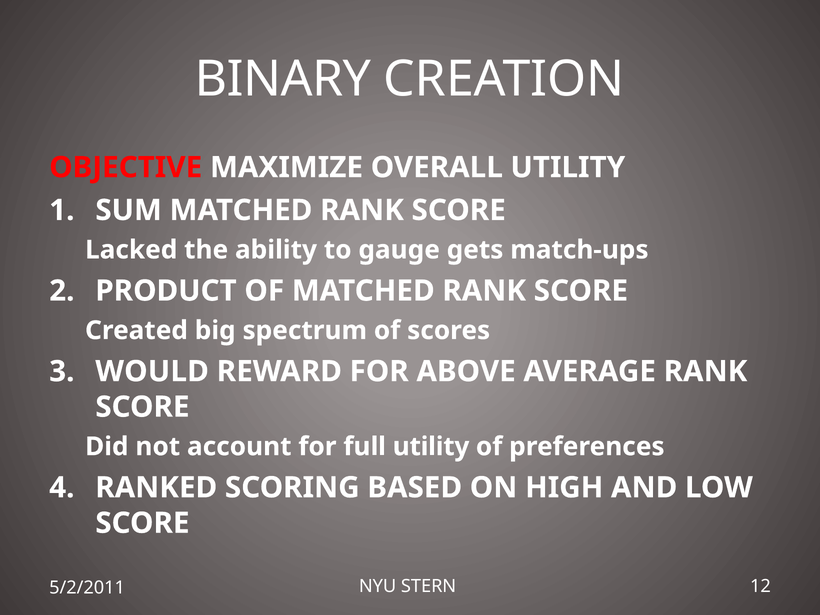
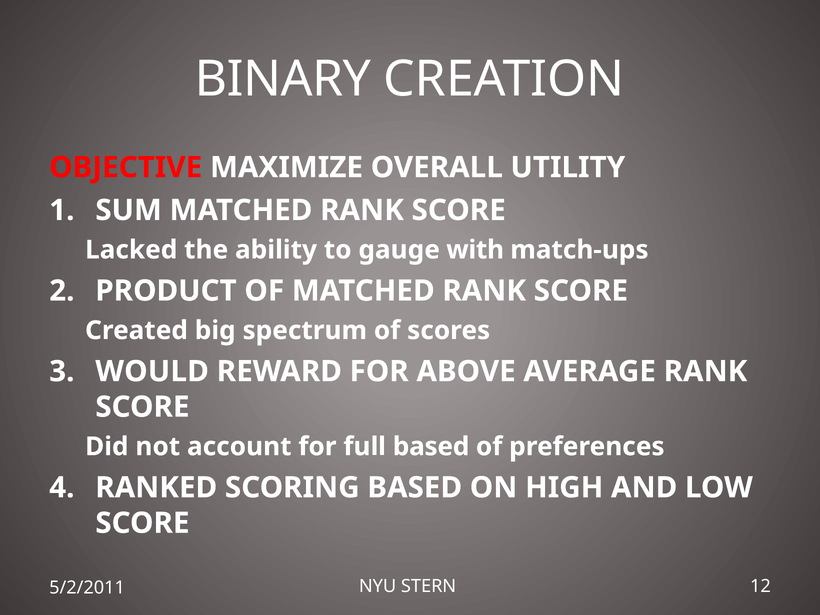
gets: gets -> with
full utility: utility -> based
